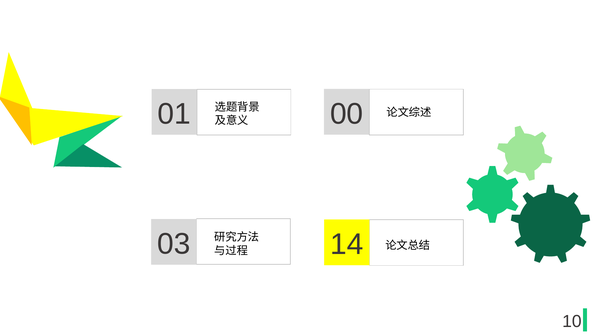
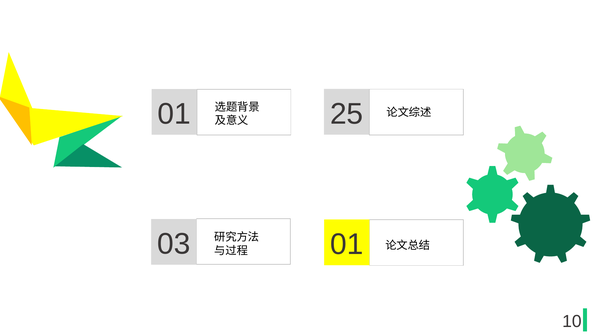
00: 00 -> 25
14 at (347, 245): 14 -> 01
